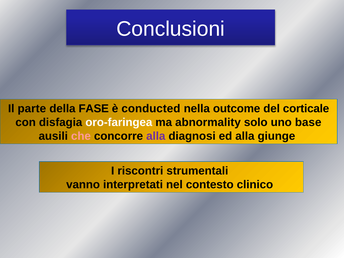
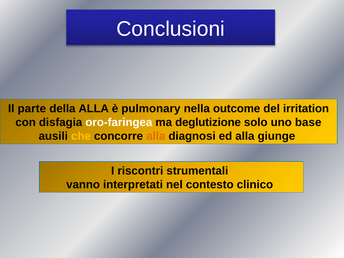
della FASE: FASE -> ALLA
conducted: conducted -> pulmonary
corticale: corticale -> irritation
abnormality: abnormality -> deglutizione
che colour: pink -> yellow
alla at (156, 136) colour: purple -> orange
